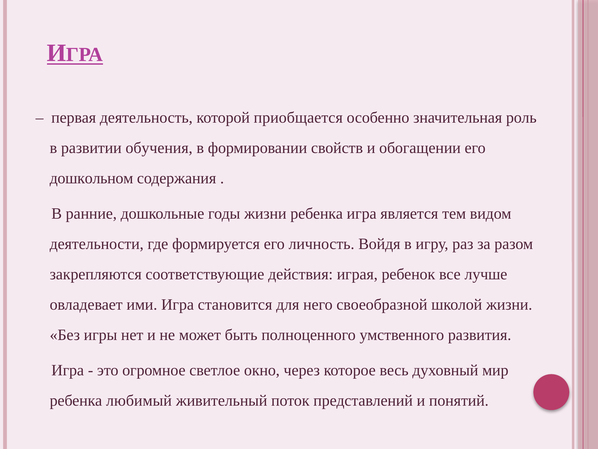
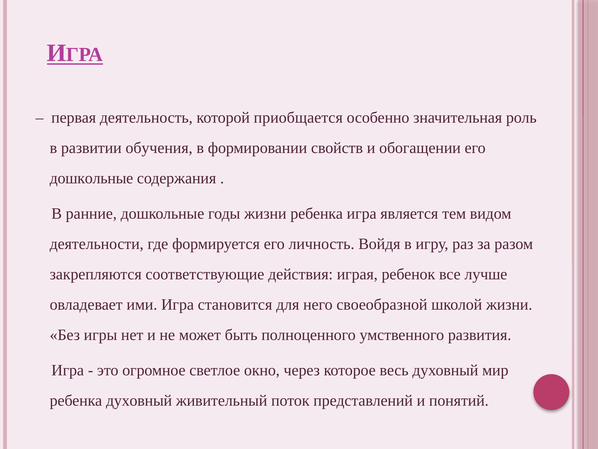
дошкольном at (91, 178): дошкольном -> дошкольные
ребенка любимый: любимый -> духовный
